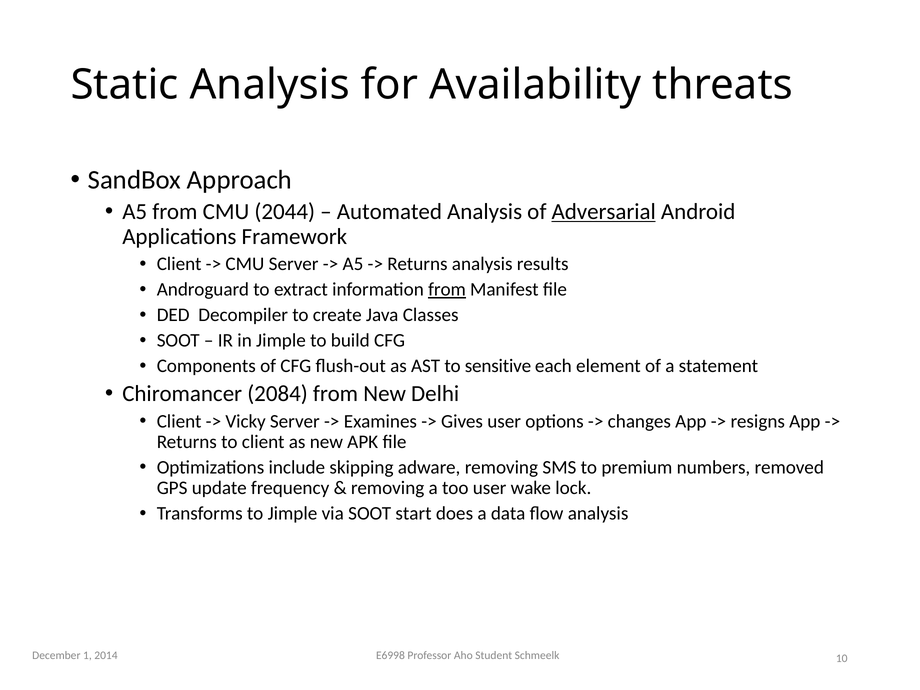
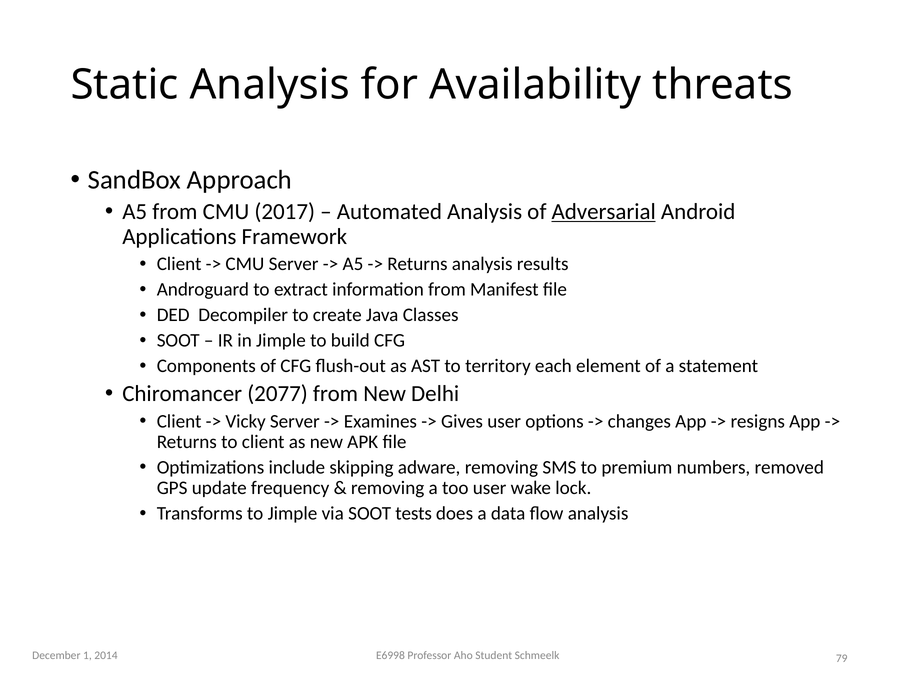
2044: 2044 -> 2017
from at (447, 290) underline: present -> none
sensitive: sensitive -> territory
2084: 2084 -> 2077
start: start -> tests
10: 10 -> 79
